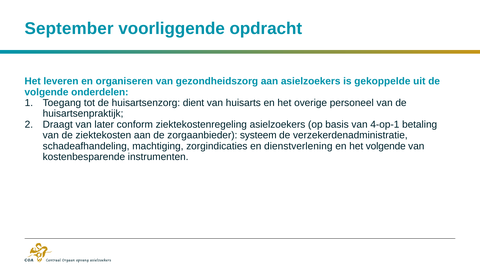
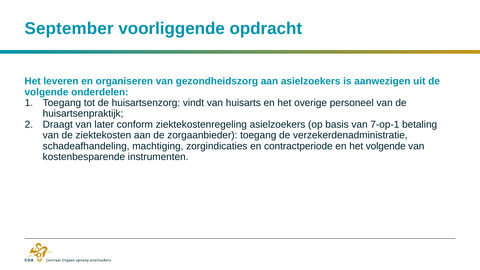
gekoppelde: gekoppelde -> aanwezigen
dient: dient -> vindt
4-op-1: 4-op-1 -> 7-op-1
zorgaanbieder systeem: systeem -> toegang
dienstverlening: dienstverlening -> contractperiode
